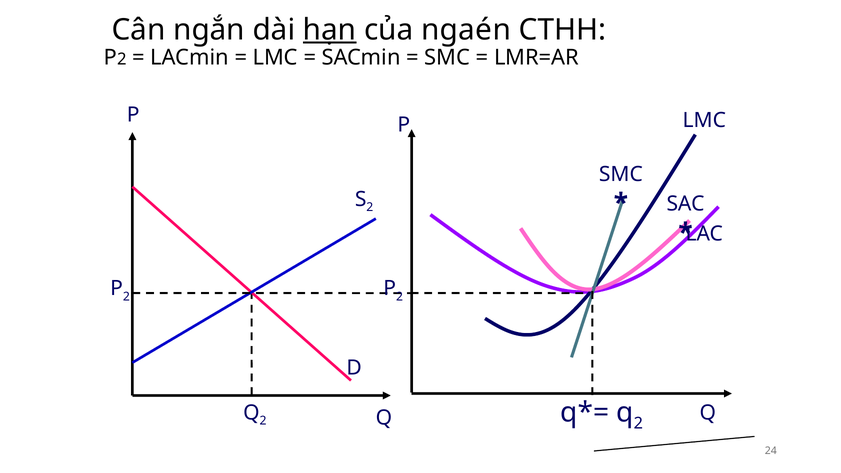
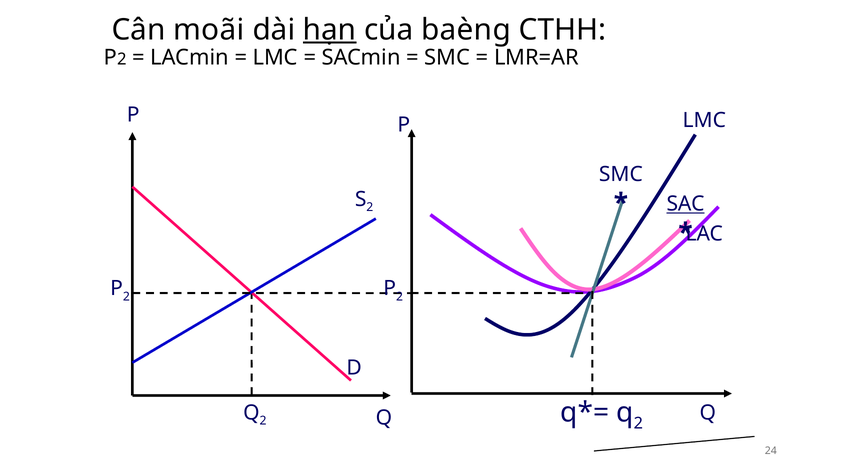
ngắn: ngắn -> moãi
ngaén: ngaén -> baèng
SAC underline: none -> present
